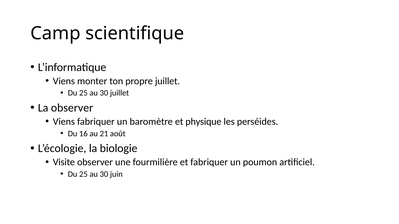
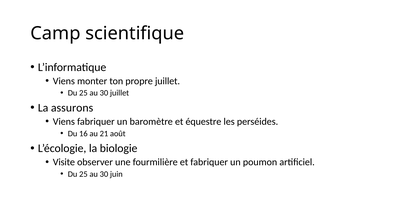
La observer: observer -> assurons
physique: physique -> équestre
